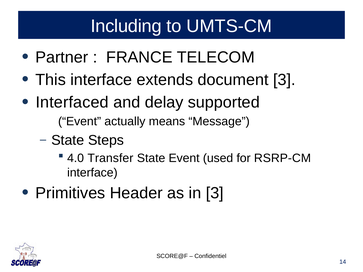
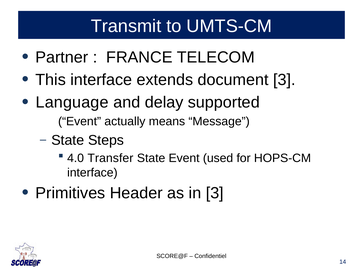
Including: Including -> Transmit
Interfaced: Interfaced -> Language
RSRP-CM: RSRP-CM -> HOPS-CM
